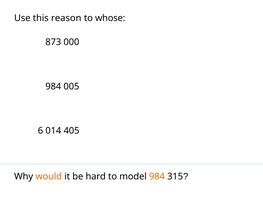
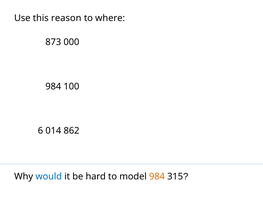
whose: whose -> where
005: 005 -> 100
405: 405 -> 862
would colour: orange -> blue
